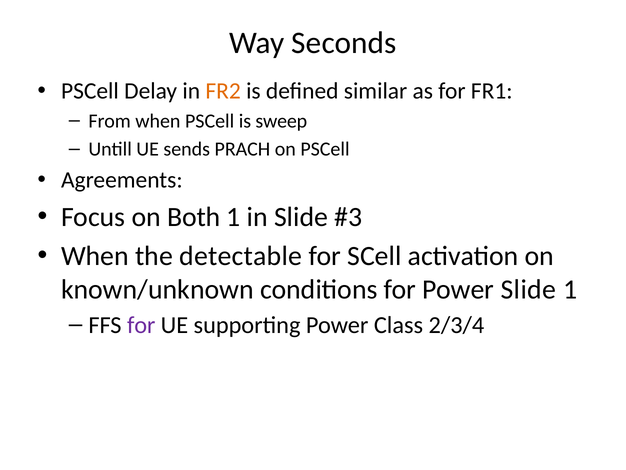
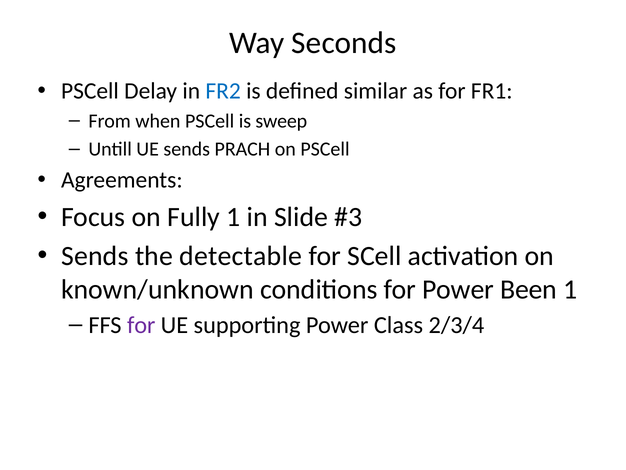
FR2 colour: orange -> blue
Both: Both -> Fully
When at (95, 256): When -> Sends
Power Slide: Slide -> Been
